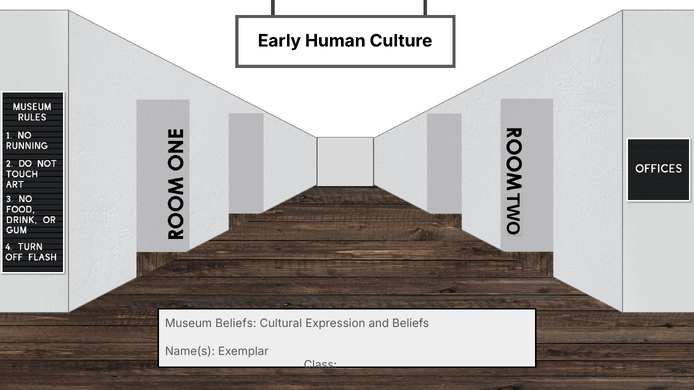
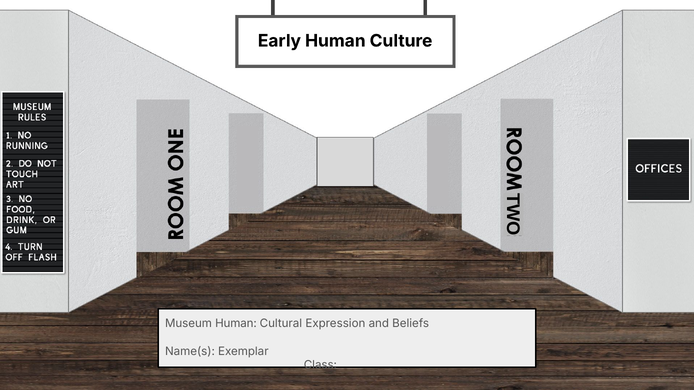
Museum Beliefs: Beliefs -> Human
